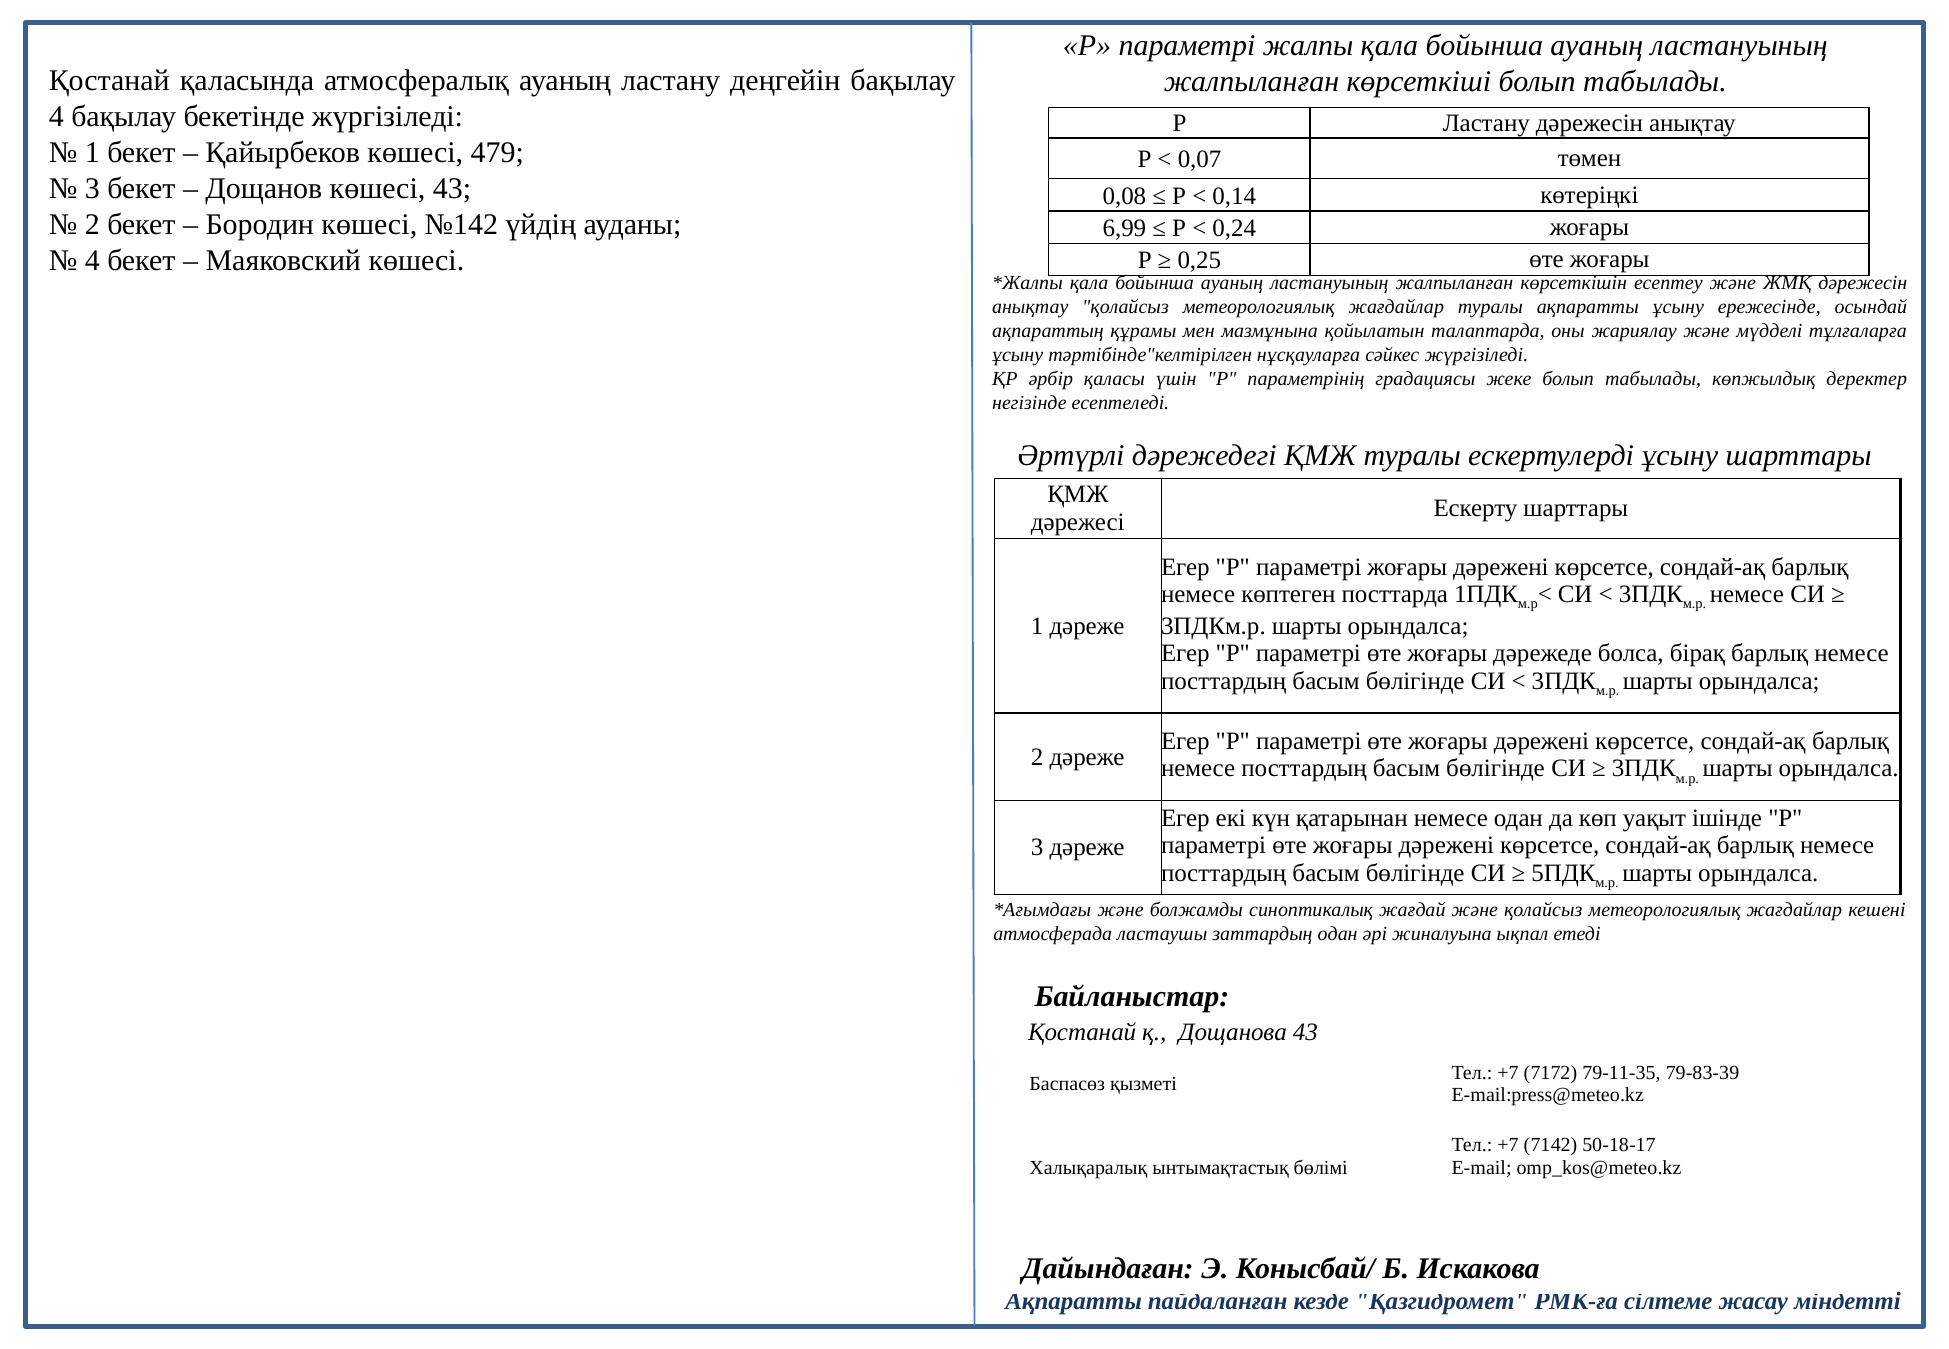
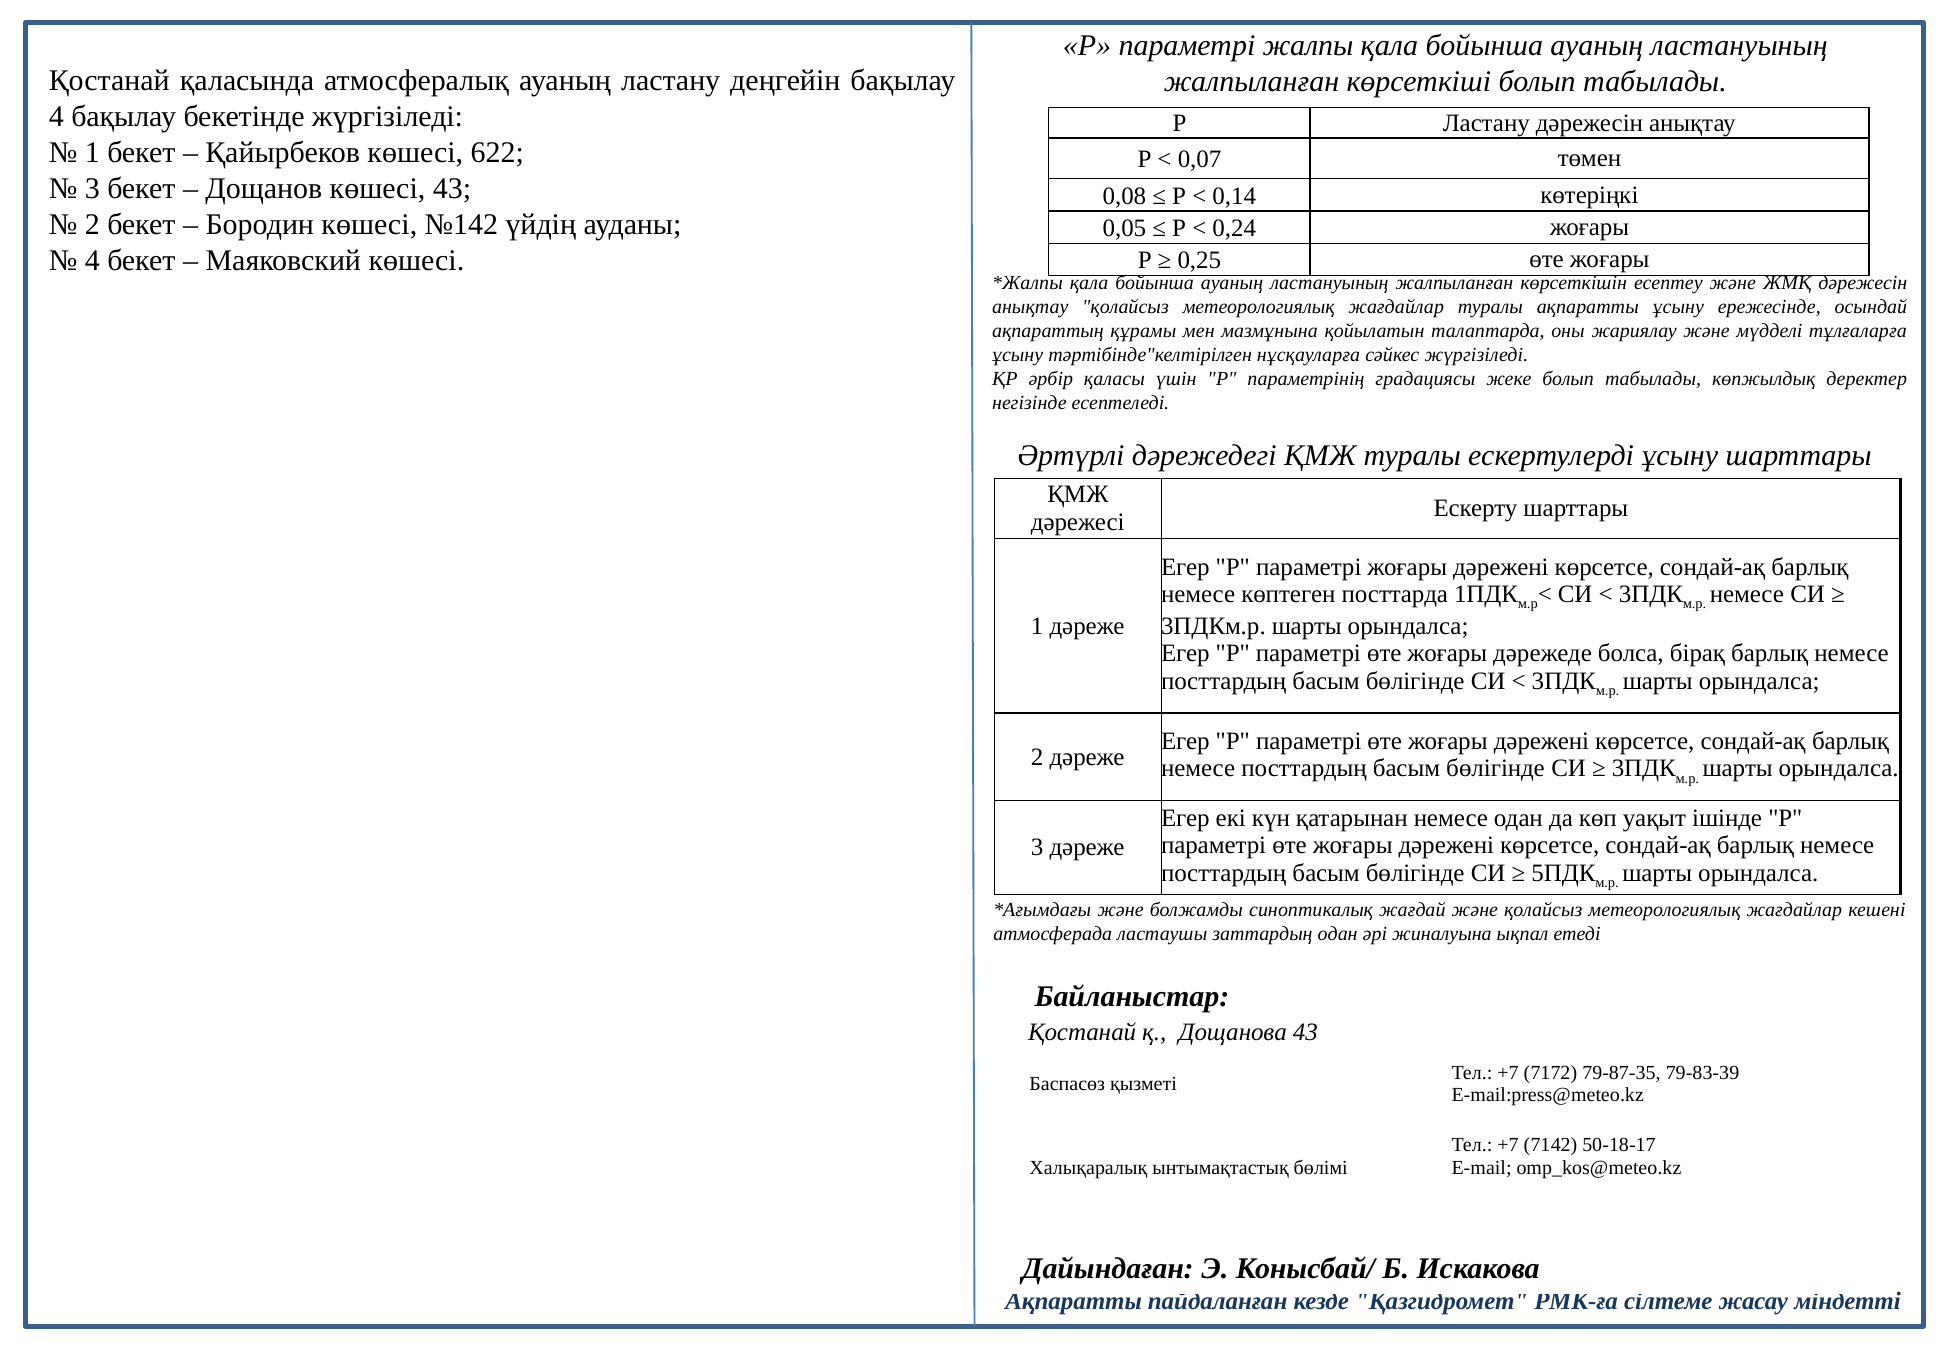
479: 479 -> 622
6,99: 6,99 -> 0,05
79-11-35: 79-11-35 -> 79-87-35
